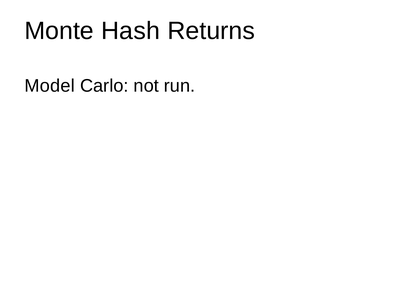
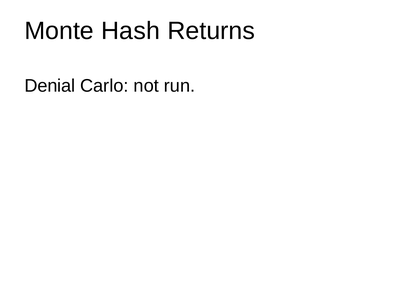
Model: Model -> Denial
